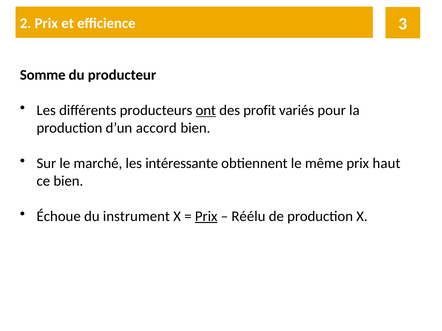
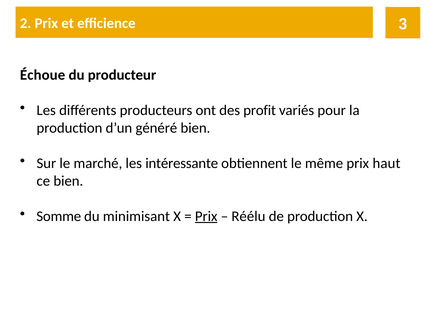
Somme: Somme -> Échoue
ont underline: present -> none
accord: accord -> généré
Échoue: Échoue -> Somme
instrument: instrument -> minimisant
